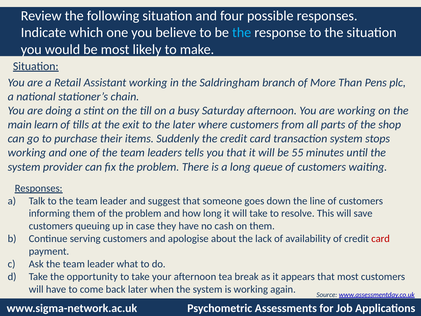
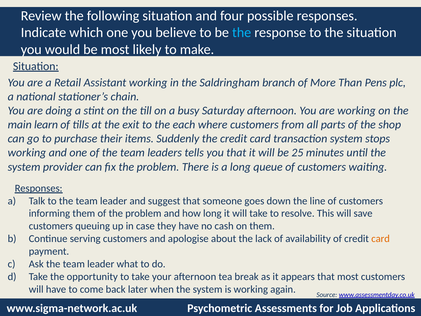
the later: later -> each
55: 55 -> 25
card at (381, 239) colour: red -> orange
